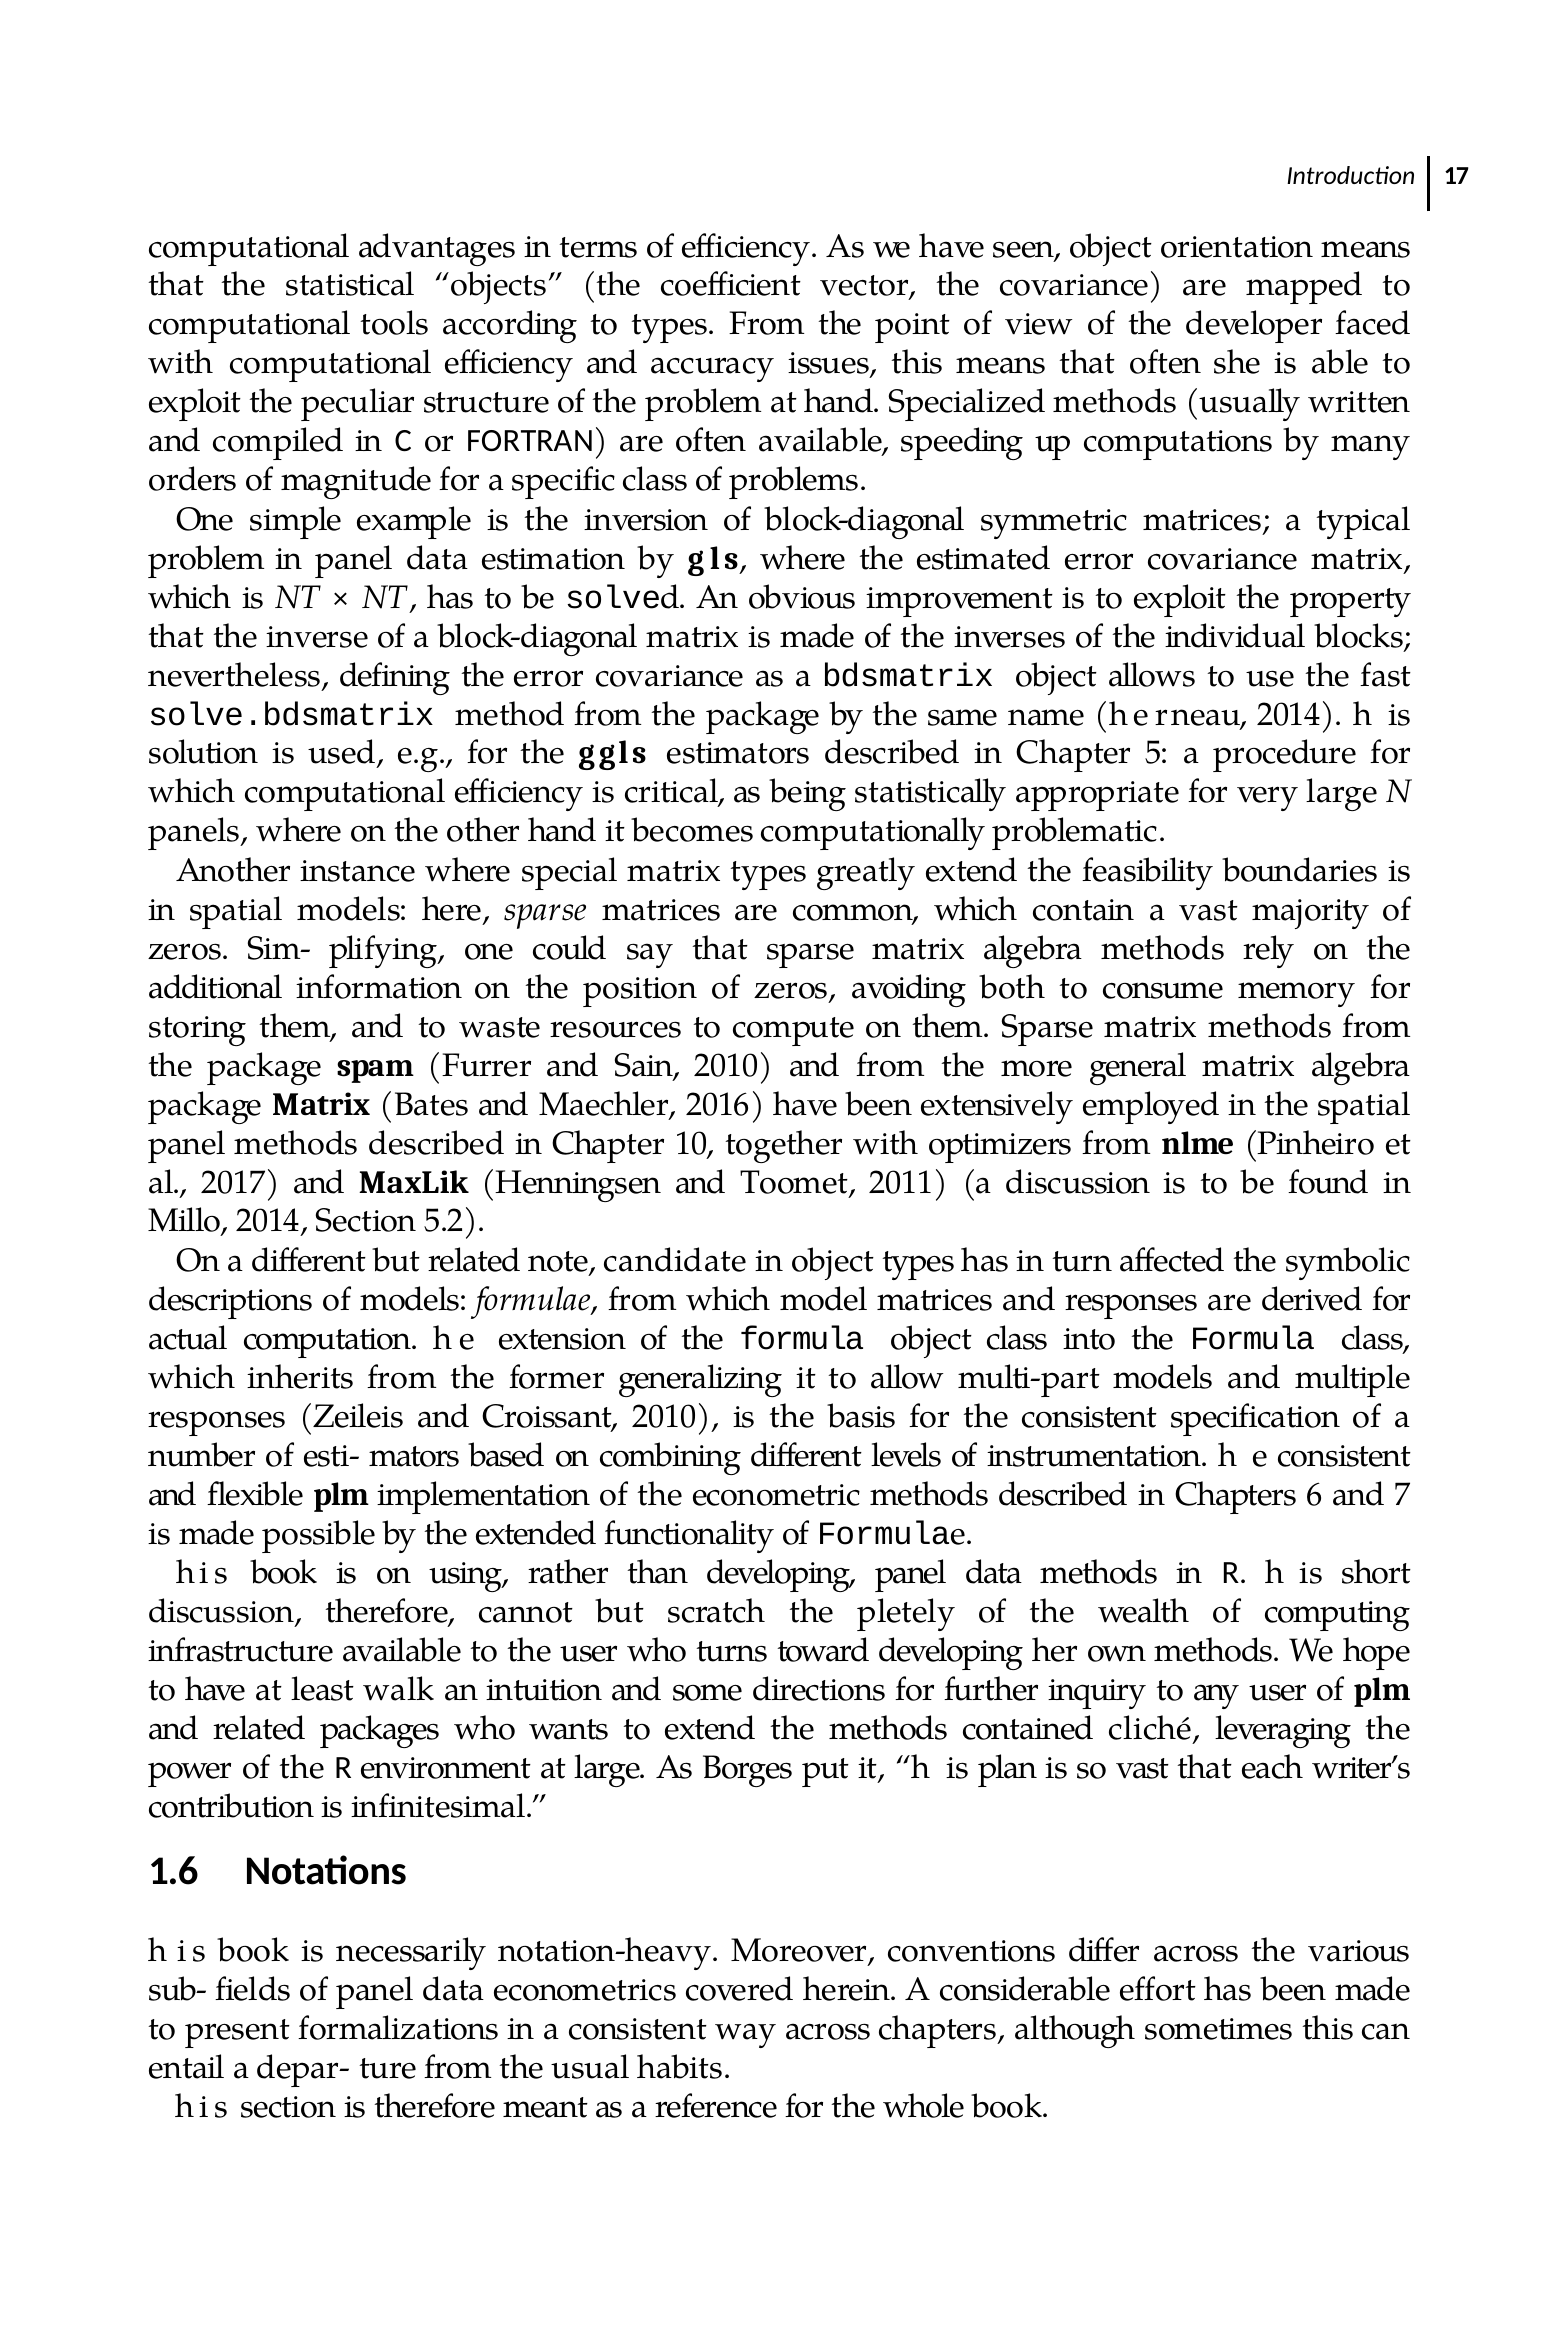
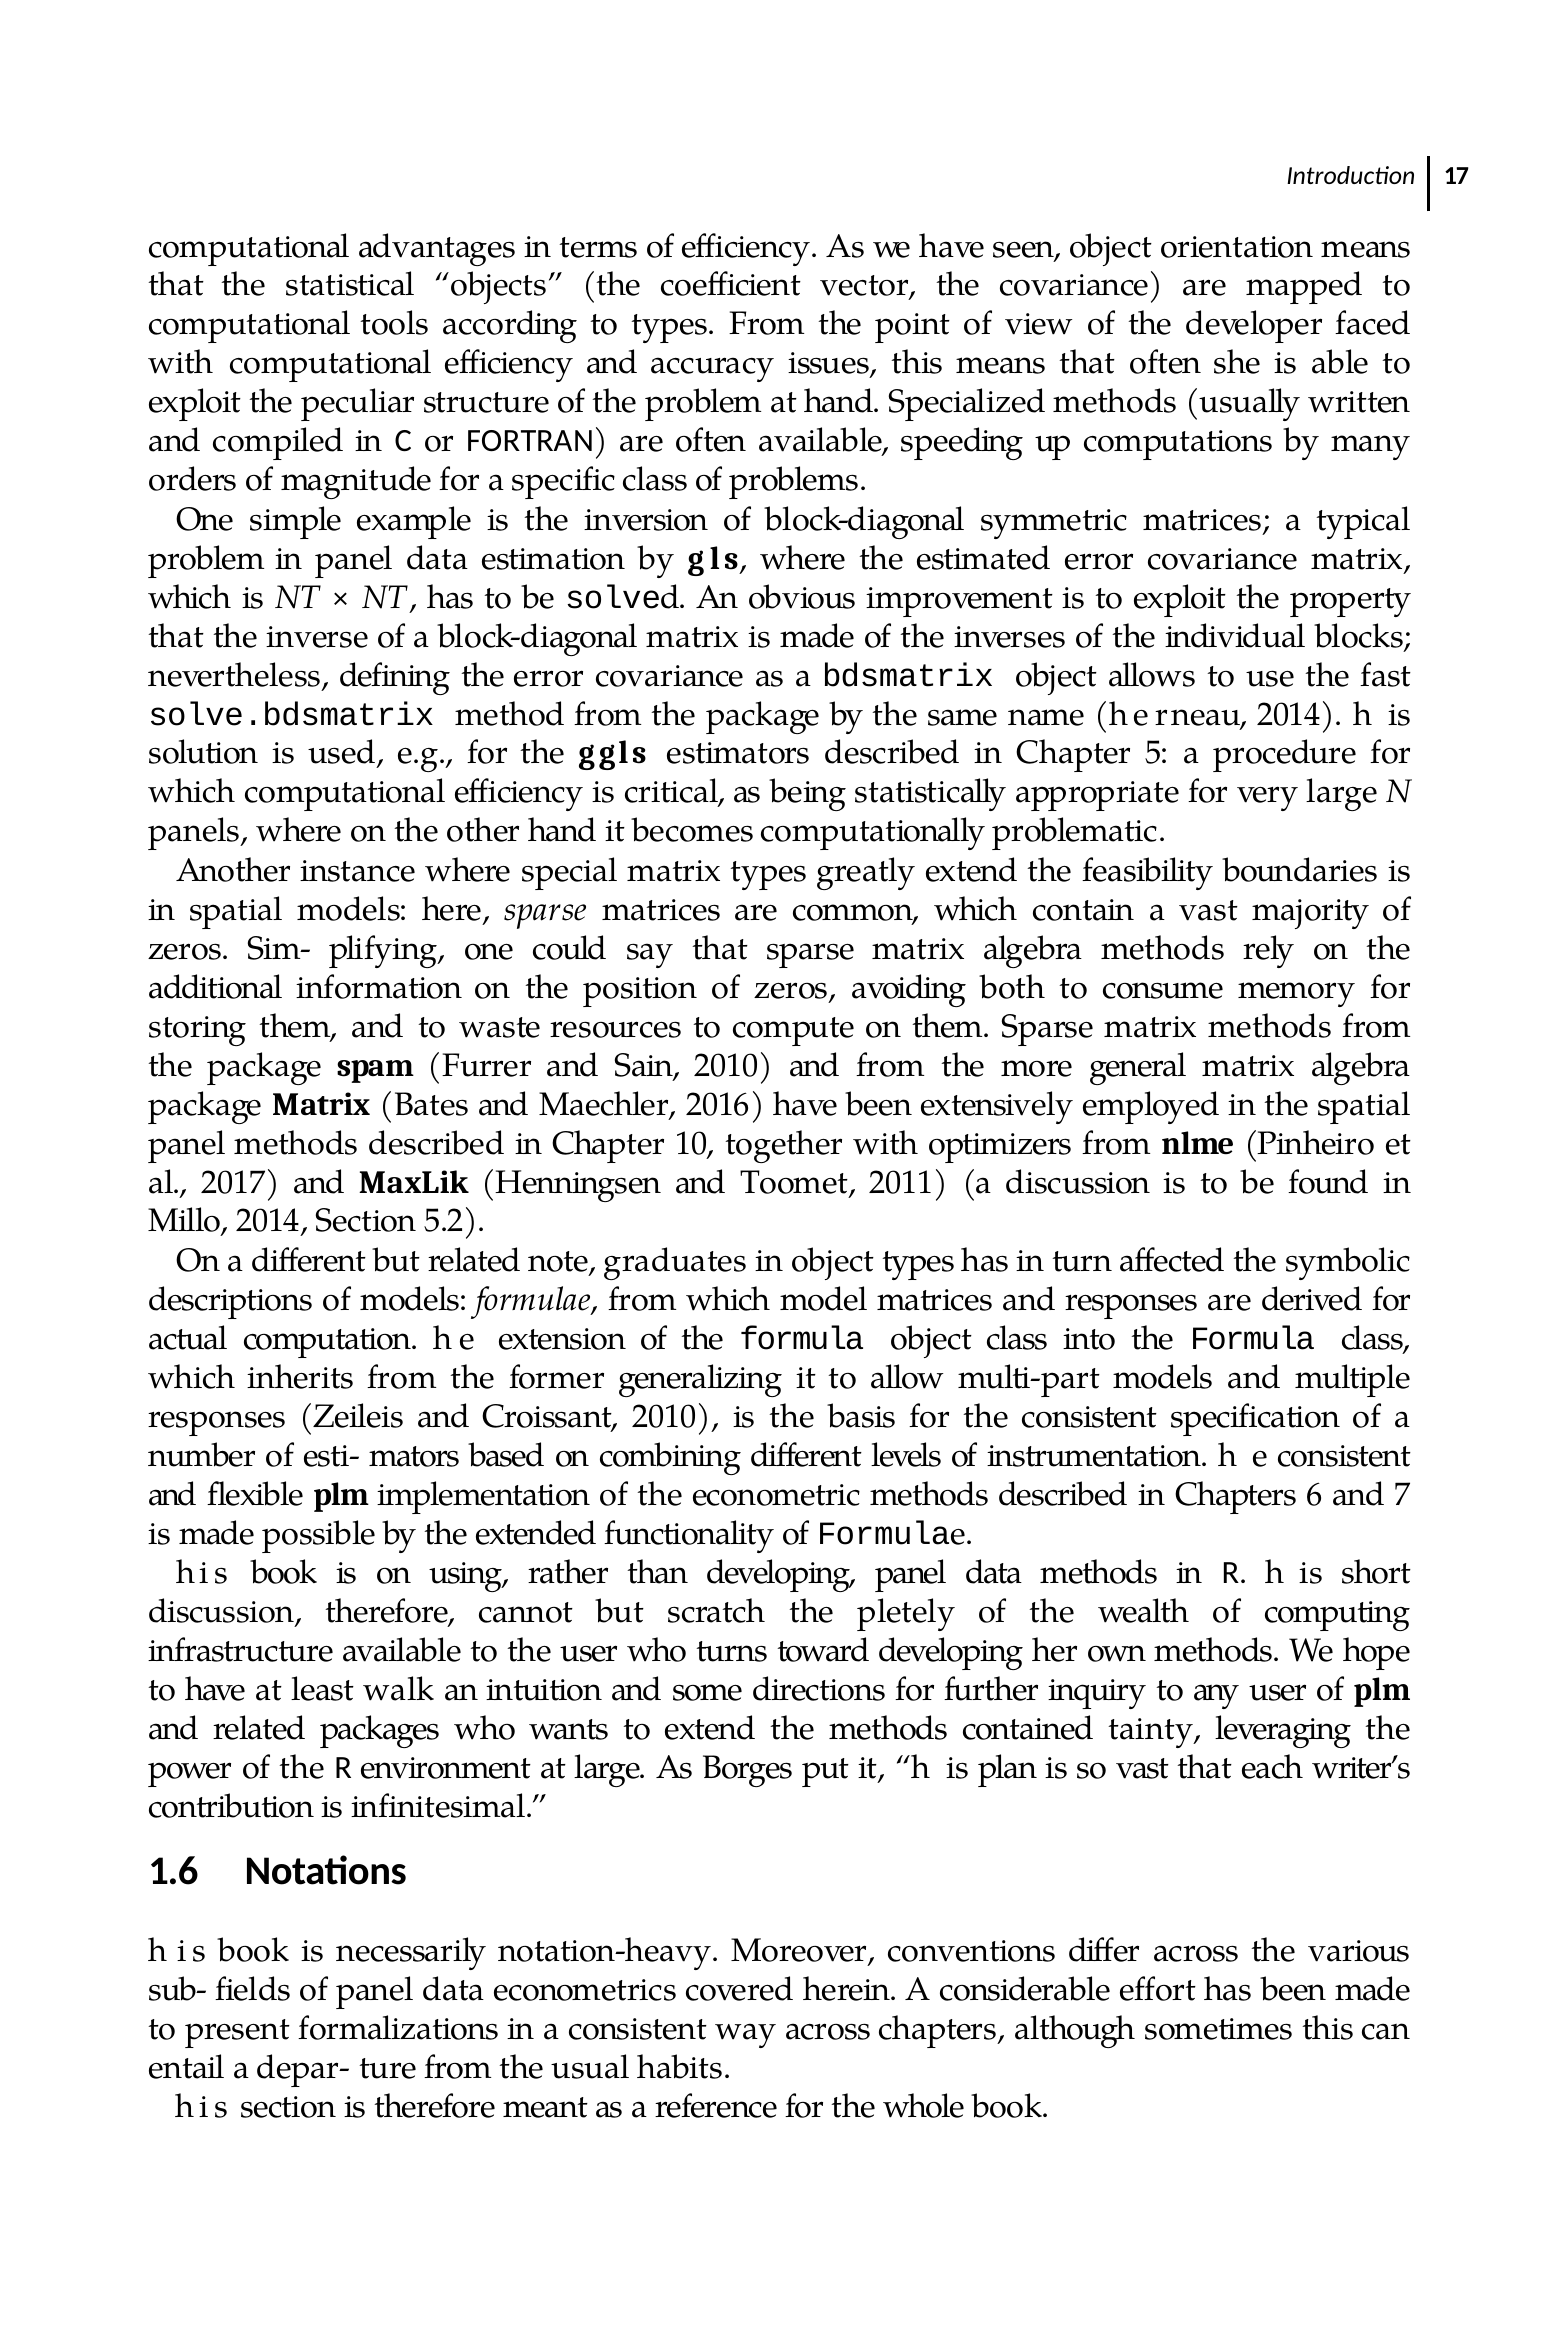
candidate: candidate -> graduates
cliché: cliché -> tainty
